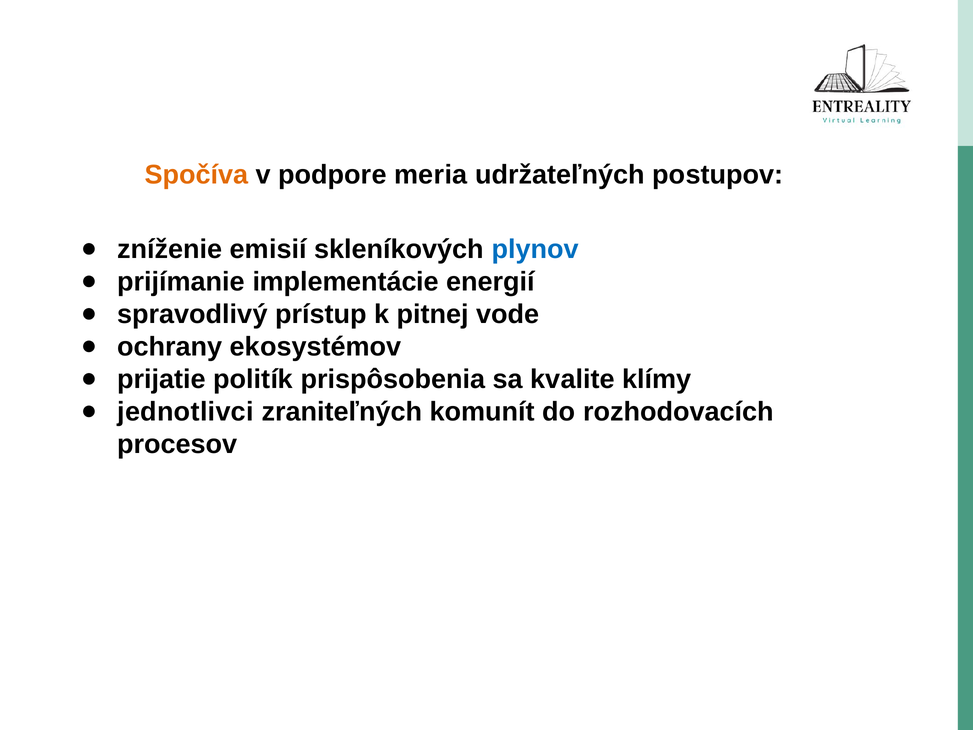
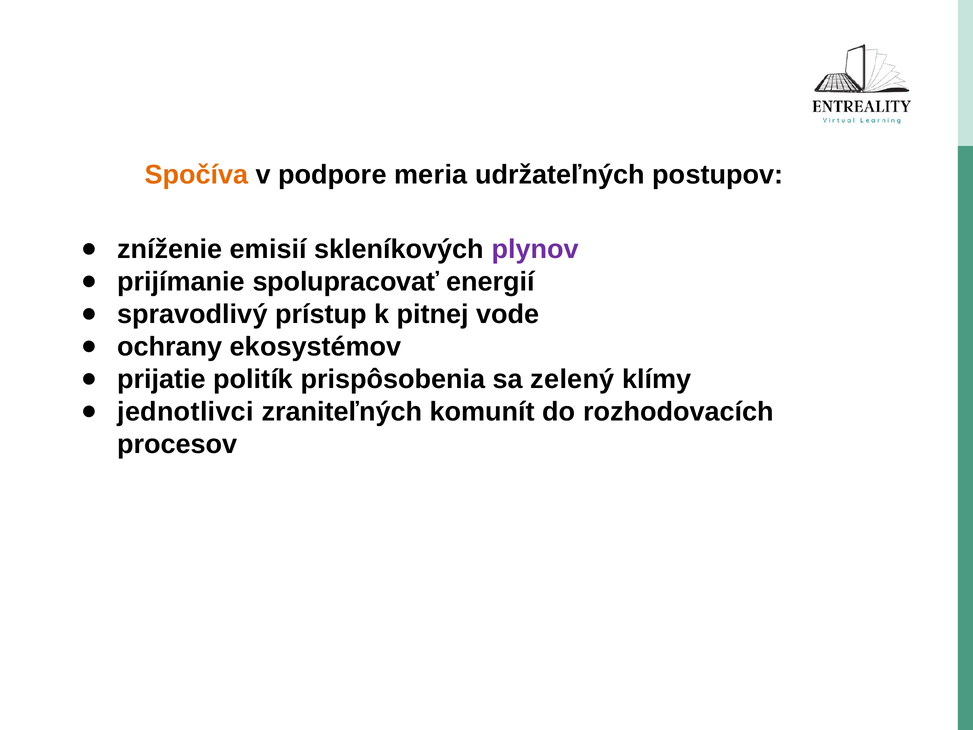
plynov colour: blue -> purple
implementácie: implementácie -> spolupracovať
kvalite: kvalite -> zelený
